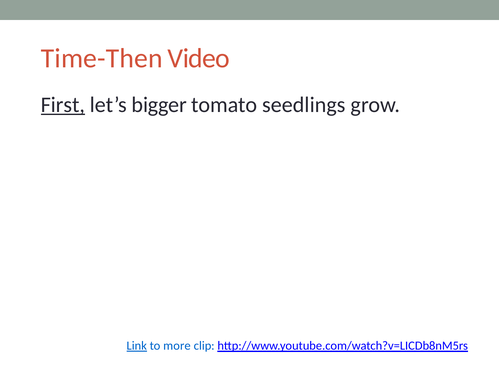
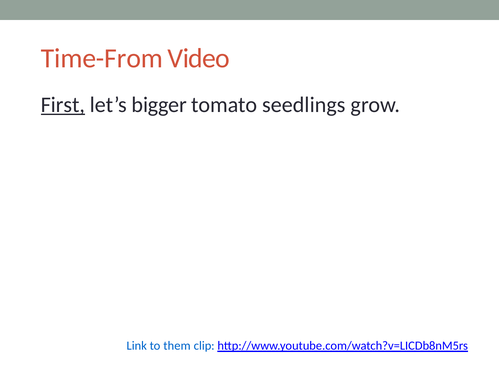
Time-Then: Time-Then -> Time-From
Link underline: present -> none
more: more -> them
